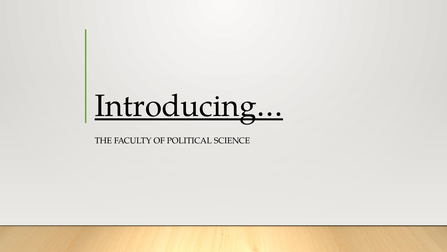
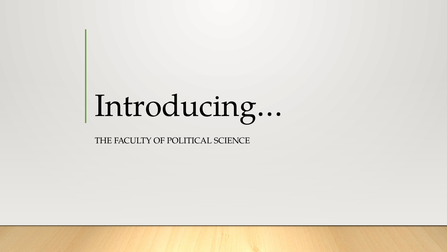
Introducing… underline: present -> none
